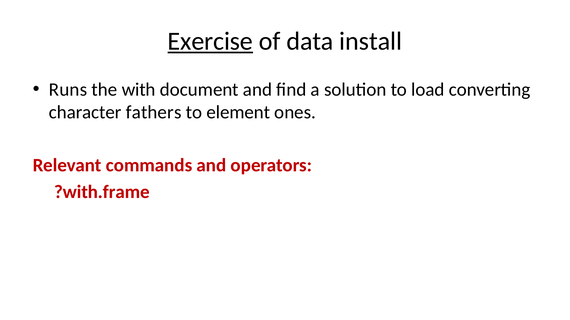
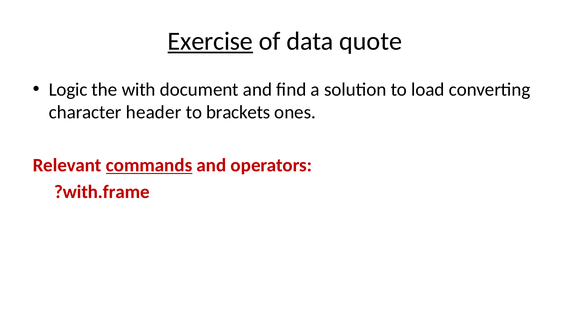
install: install -> quote
Runs: Runs -> Logic
fathers: fathers -> header
element: element -> brackets
commands underline: none -> present
